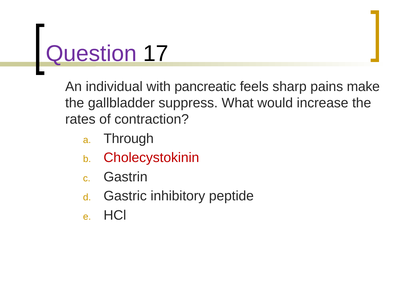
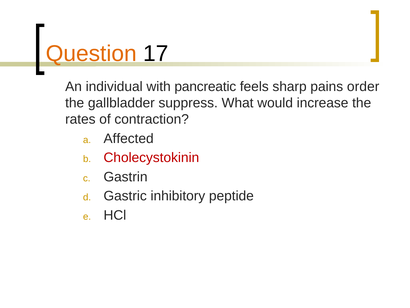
Question colour: purple -> orange
make: make -> order
Through: Through -> Affected
